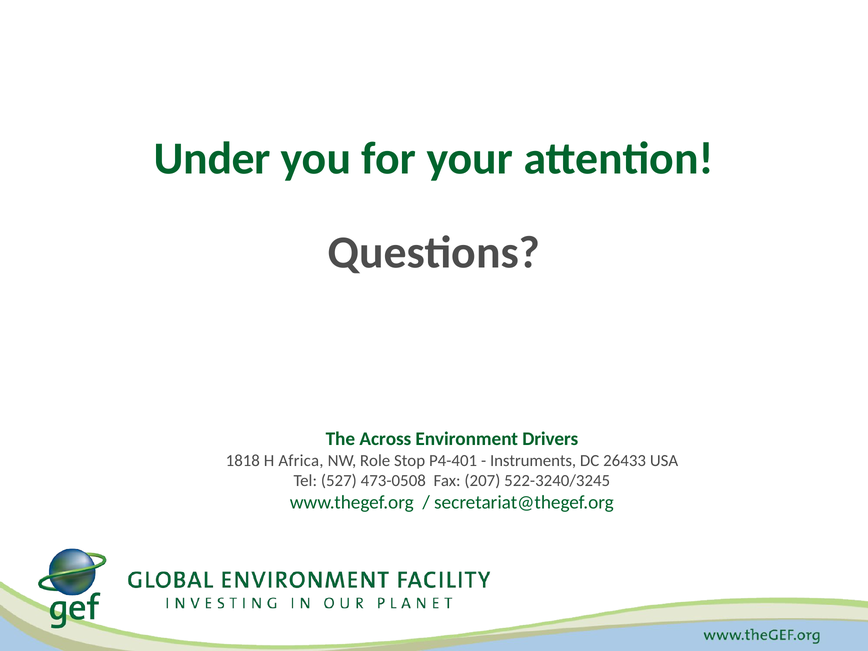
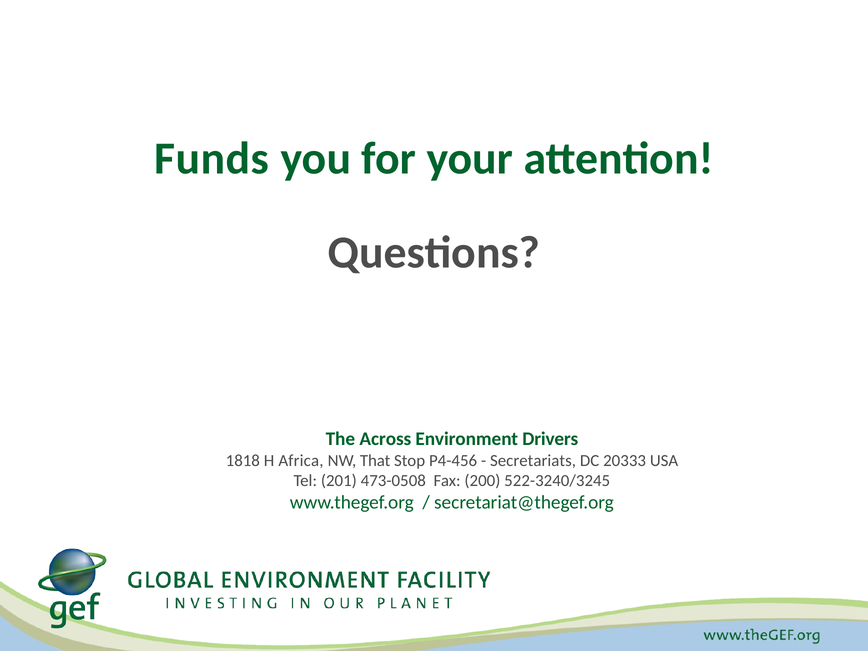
Under: Under -> Funds
Role: Role -> That
P4-401: P4-401 -> P4-456
Instruments: Instruments -> Secretariats
26433: 26433 -> 20333
527: 527 -> 201
207: 207 -> 200
